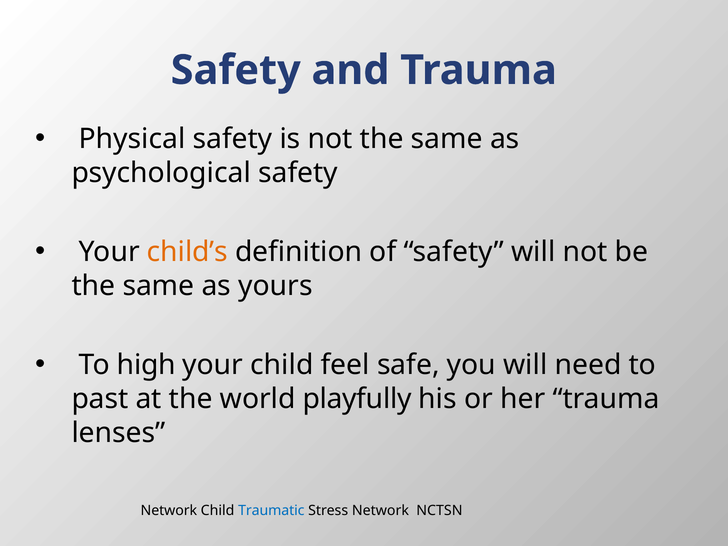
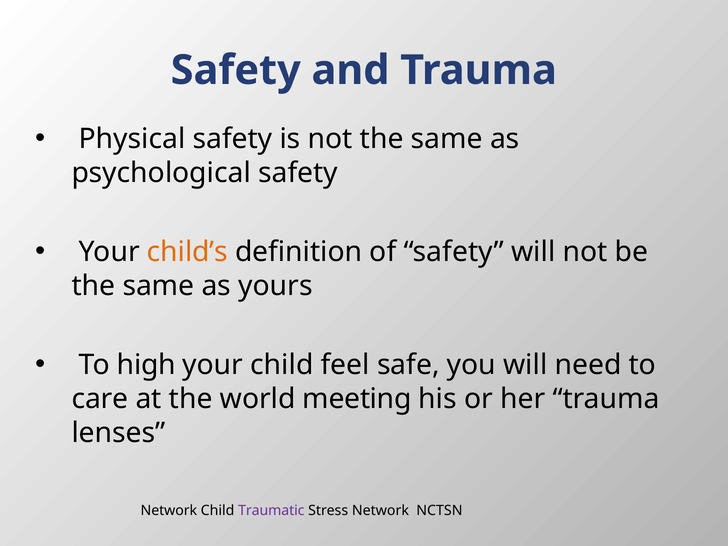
past: past -> care
playfully: playfully -> meeting
Traumatic colour: blue -> purple
